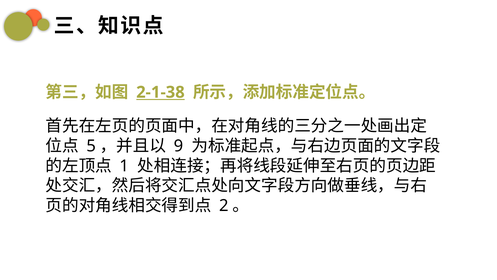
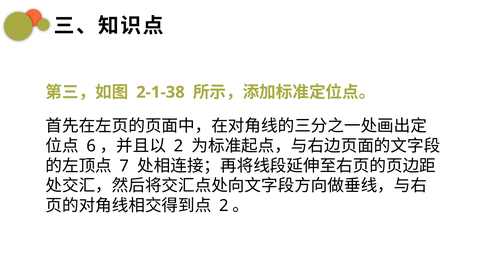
2-1-38 underline: present -> none
5: 5 -> 6
9 at (178, 146): 9 -> 2
1: 1 -> 7
